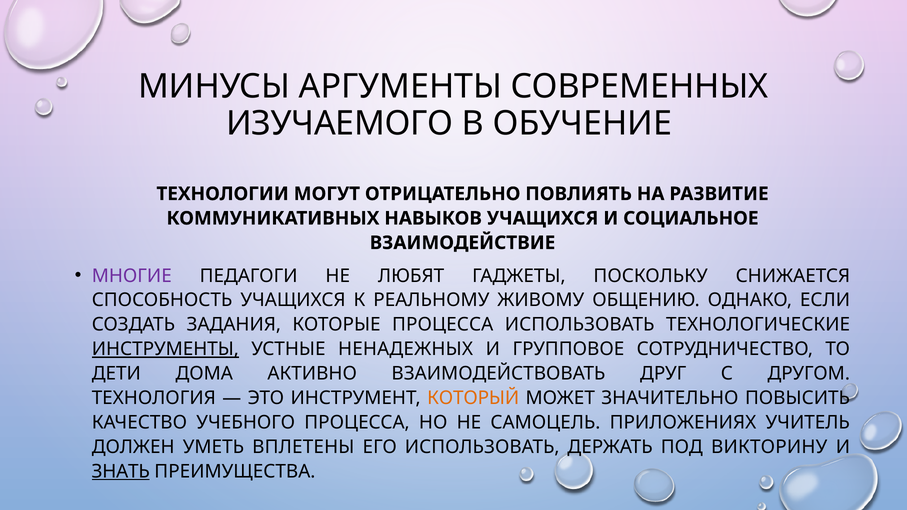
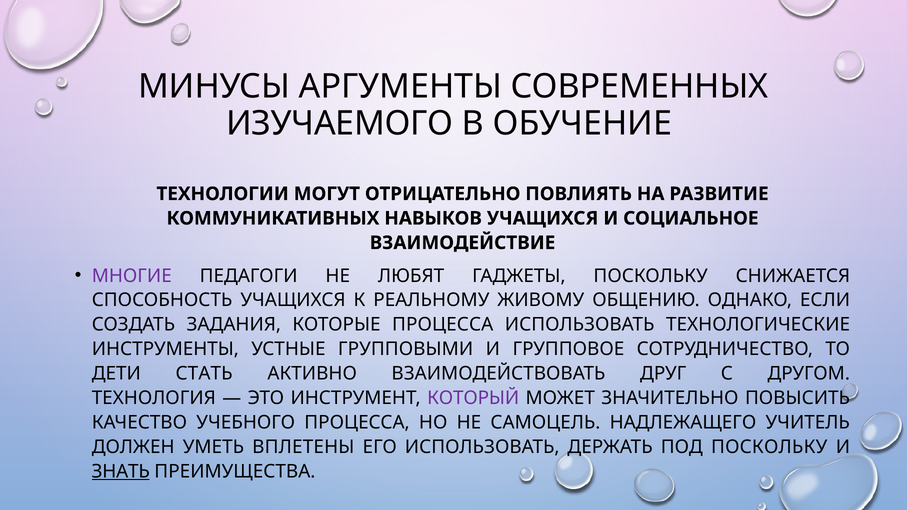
ИНСТРУМЕНТЫ underline: present -> none
НЕНАДЕЖНЫХ: НЕНАДЕЖНЫХ -> ГРУППОВЫМИ
ДОМА: ДОМА -> СТАТЬ
КОТОРЫЙ colour: orange -> purple
ПРИЛОЖЕНИЯХ: ПРИЛОЖЕНИЯХ -> НАДЛЕЖАЩЕГО
ПОД ВИКТОРИНУ: ВИКТОРИНУ -> ПОСКОЛЬКУ
